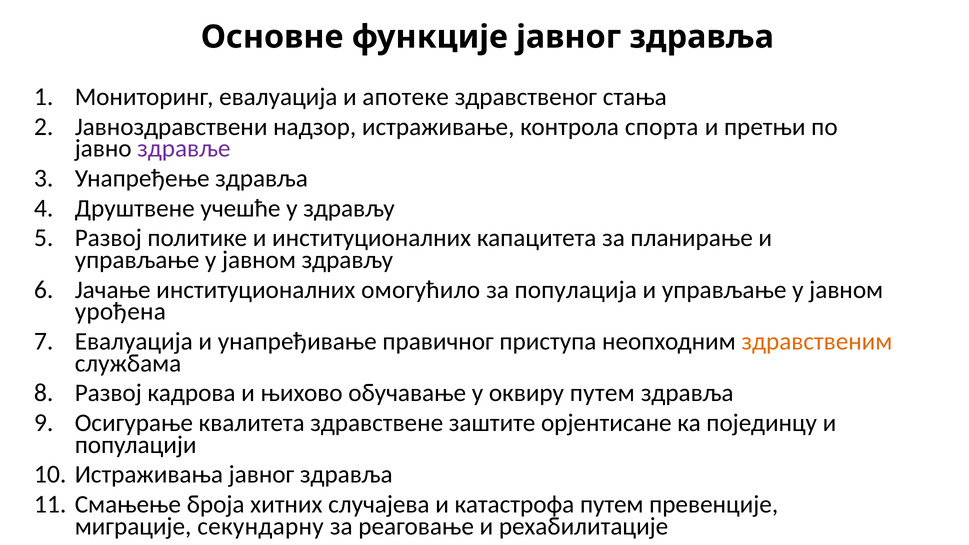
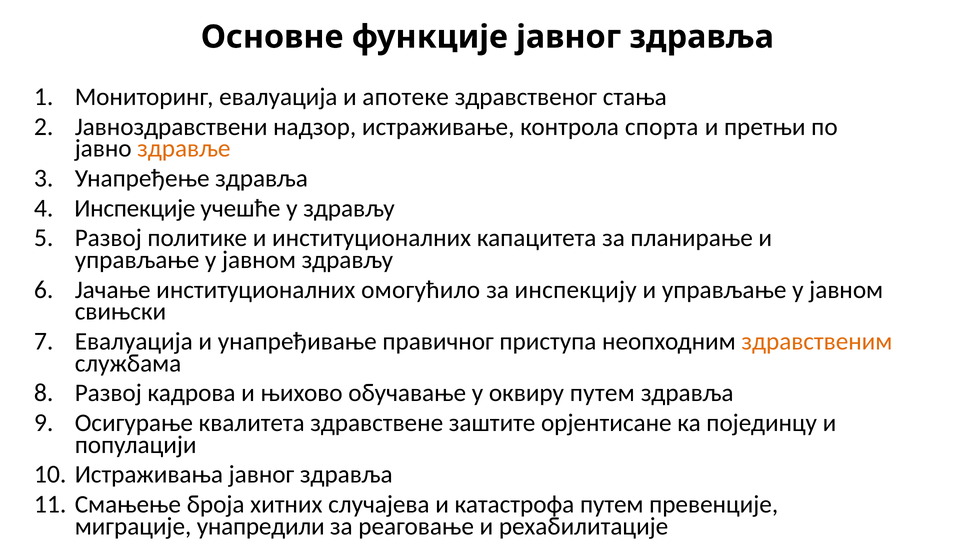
здравље colour: purple -> orange
Друштвене: Друштвене -> Инспекције
популација: популација -> инспекцију
урођена: урођена -> свињски
секундарну: секундарну -> унапредили
